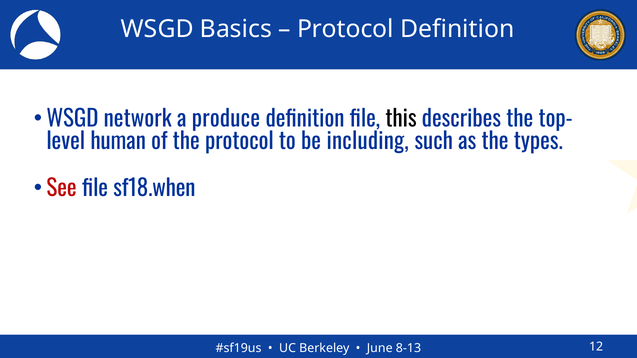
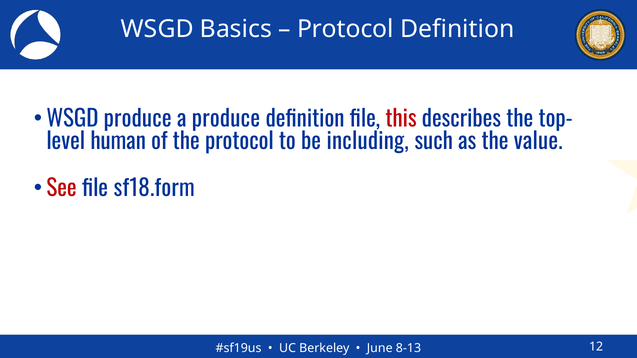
WSGD network: network -> produce
this colour: black -> red
types: types -> value
sf18.when: sf18.when -> sf18.form
